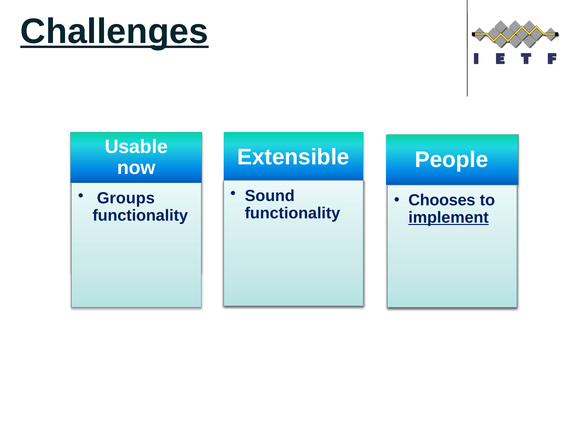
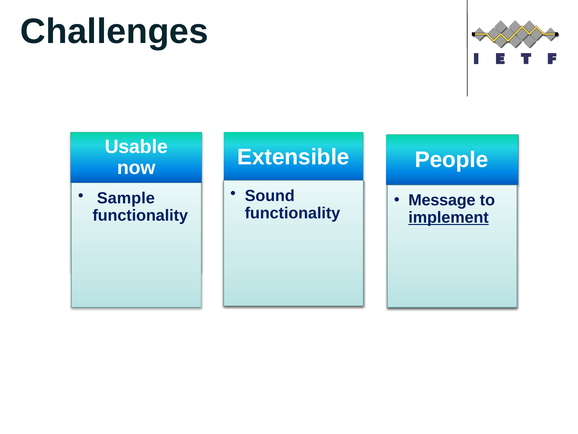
Challenges underline: present -> none
Groups: Groups -> Sample
Chooses: Chooses -> Message
